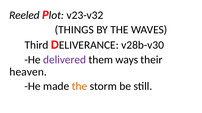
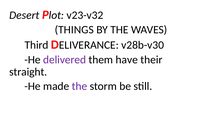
Reeled: Reeled -> Desert
ways: ways -> have
heaven: heaven -> straight
the at (80, 87) colour: orange -> purple
